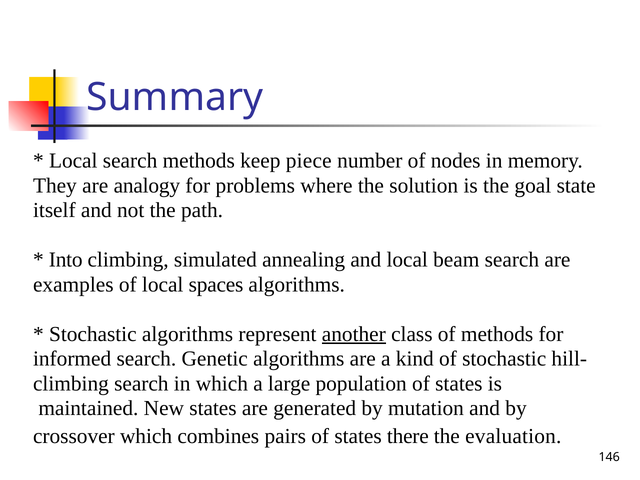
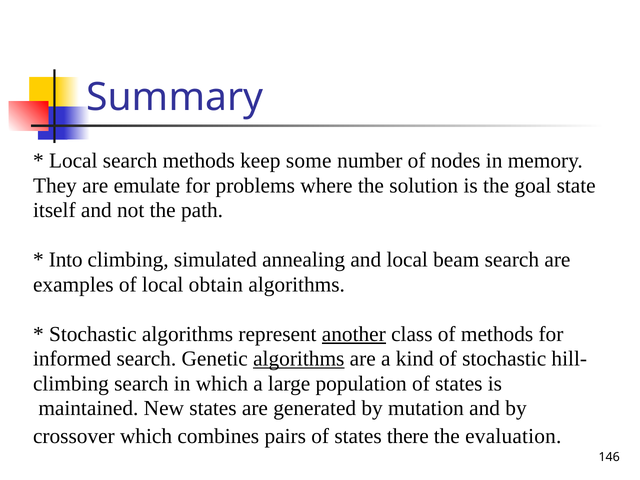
piece: piece -> some
analogy: analogy -> emulate
spaces: spaces -> obtain
algorithms at (299, 359) underline: none -> present
